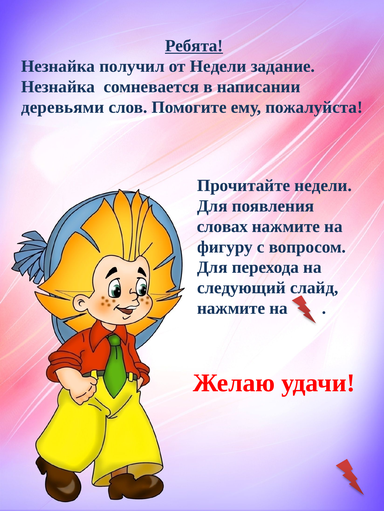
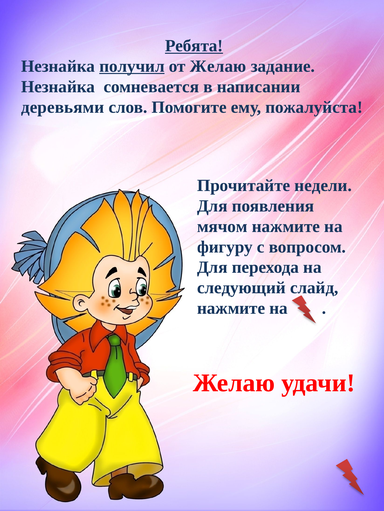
получил underline: none -> present
от Недели: Недели -> Желаю
словах: словах -> мячом
